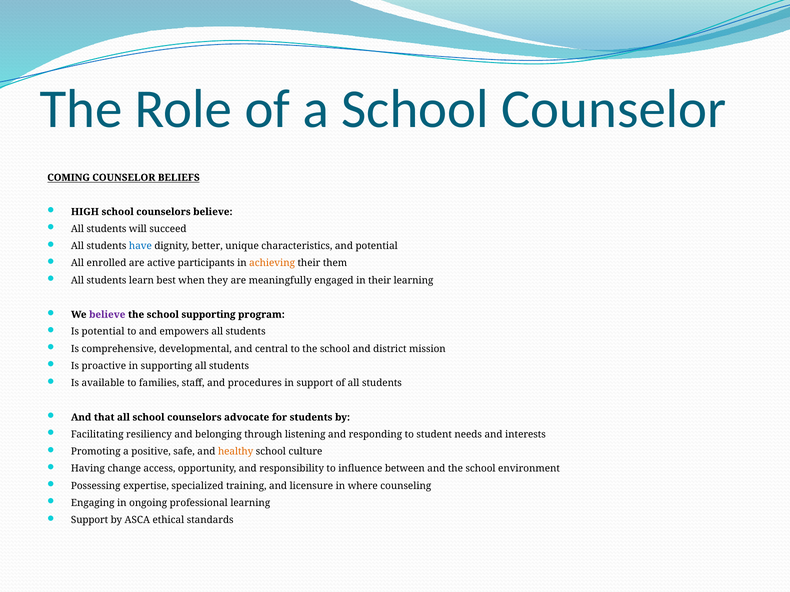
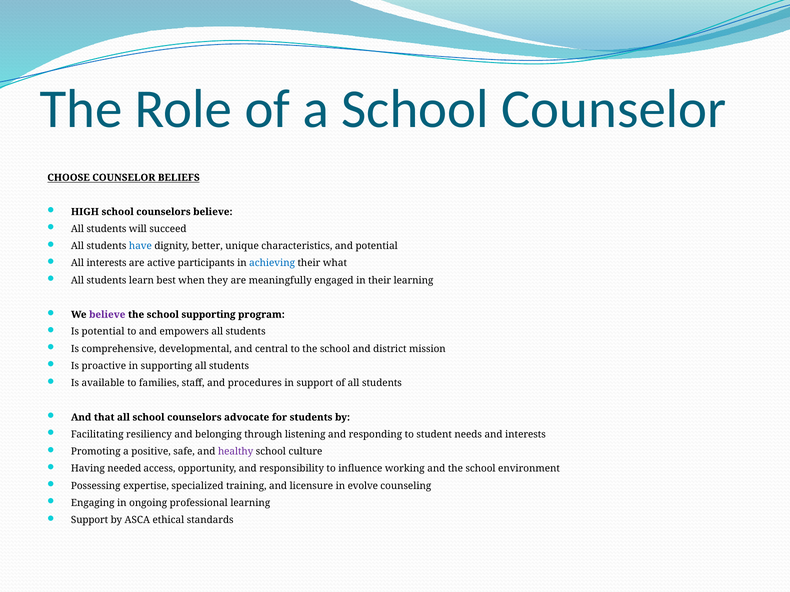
COMING: COMING -> CHOOSE
All enrolled: enrolled -> interests
achieving colour: orange -> blue
them: them -> what
healthy colour: orange -> purple
change: change -> needed
between: between -> working
where: where -> evolve
